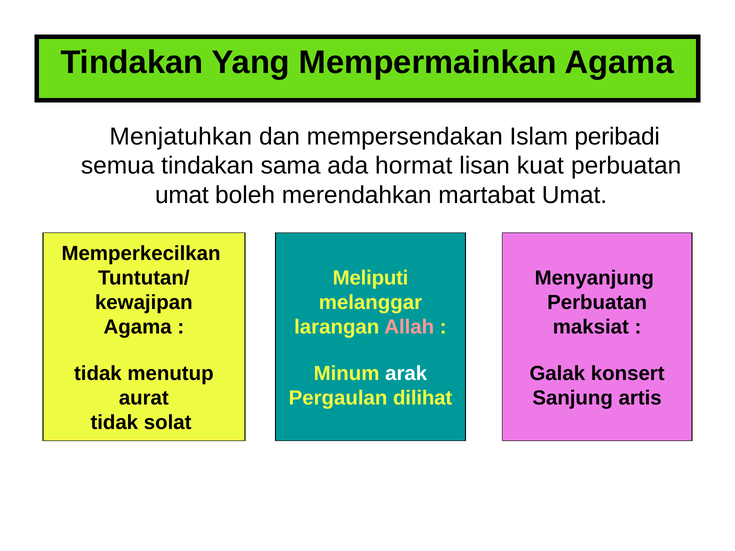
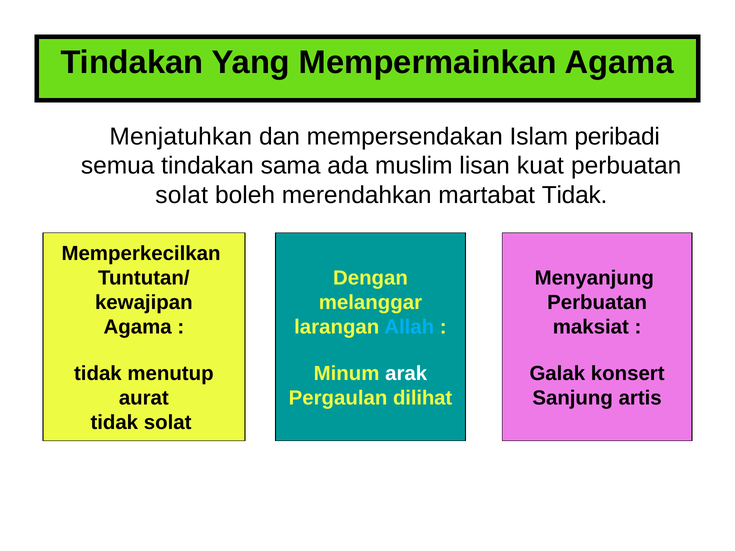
hormat: hormat -> muslim
umat at (182, 195): umat -> solat
martabat Umat: Umat -> Tidak
Meliputi: Meliputi -> Dengan
Allah colour: pink -> light blue
